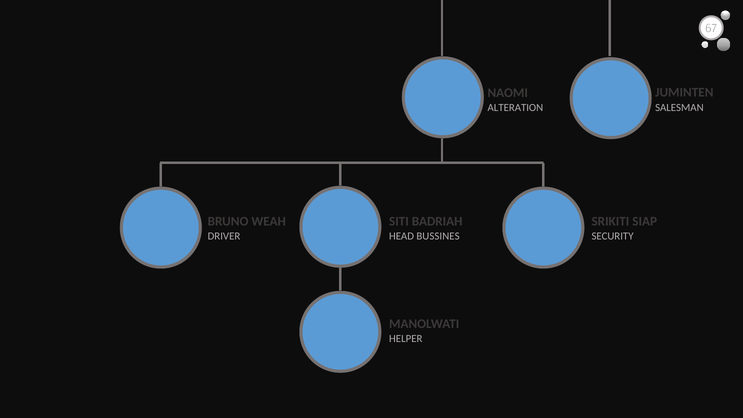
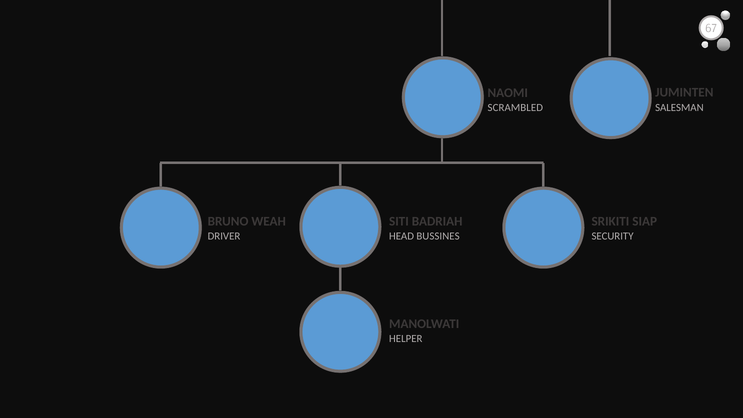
ALTERATION: ALTERATION -> SCRAMBLED
